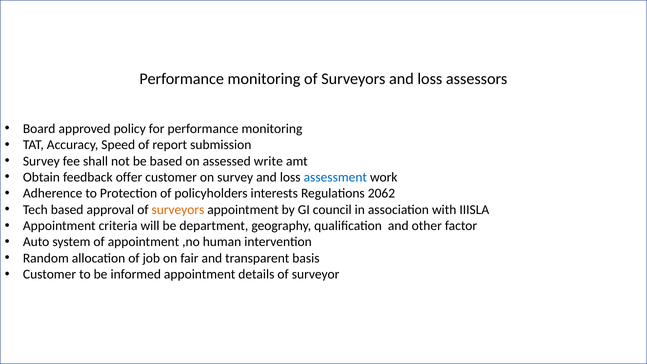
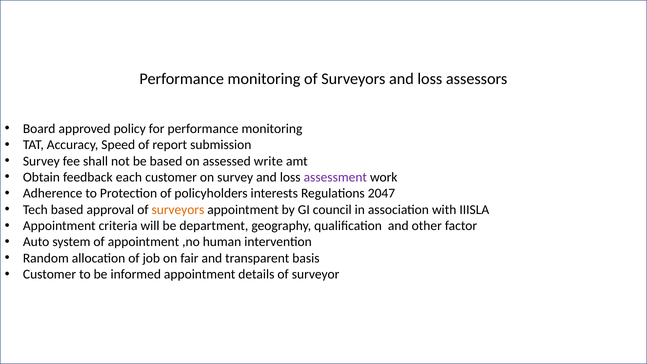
offer: offer -> each
assessment colour: blue -> purple
2062: 2062 -> 2047
